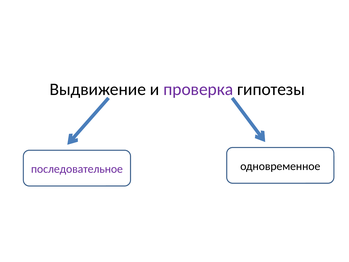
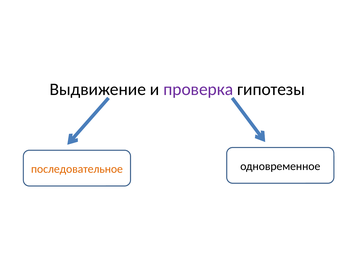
последовательное colour: purple -> orange
